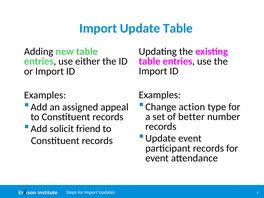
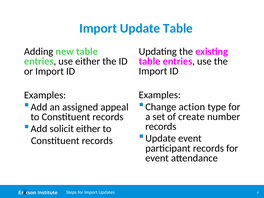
better: better -> create
solicit friend: friend -> either
